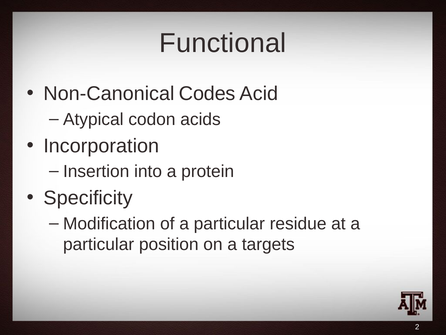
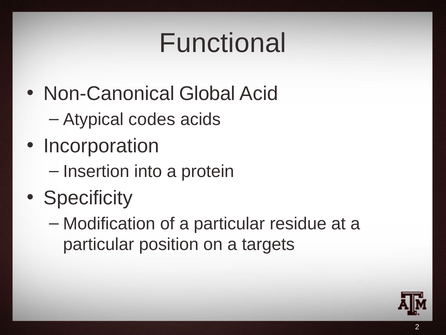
Codes: Codes -> Global
codon: codon -> codes
